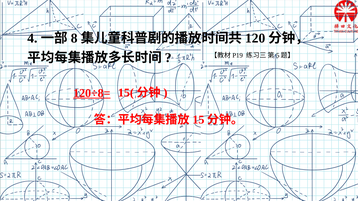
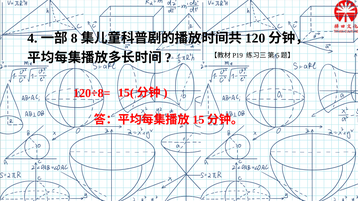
120÷8= underline: present -> none
